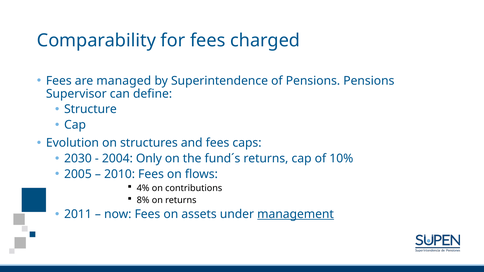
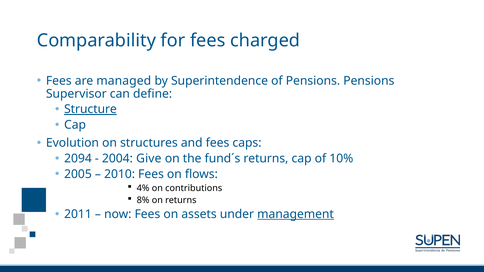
Structure underline: none -> present
2030: 2030 -> 2094
Only: Only -> Give
